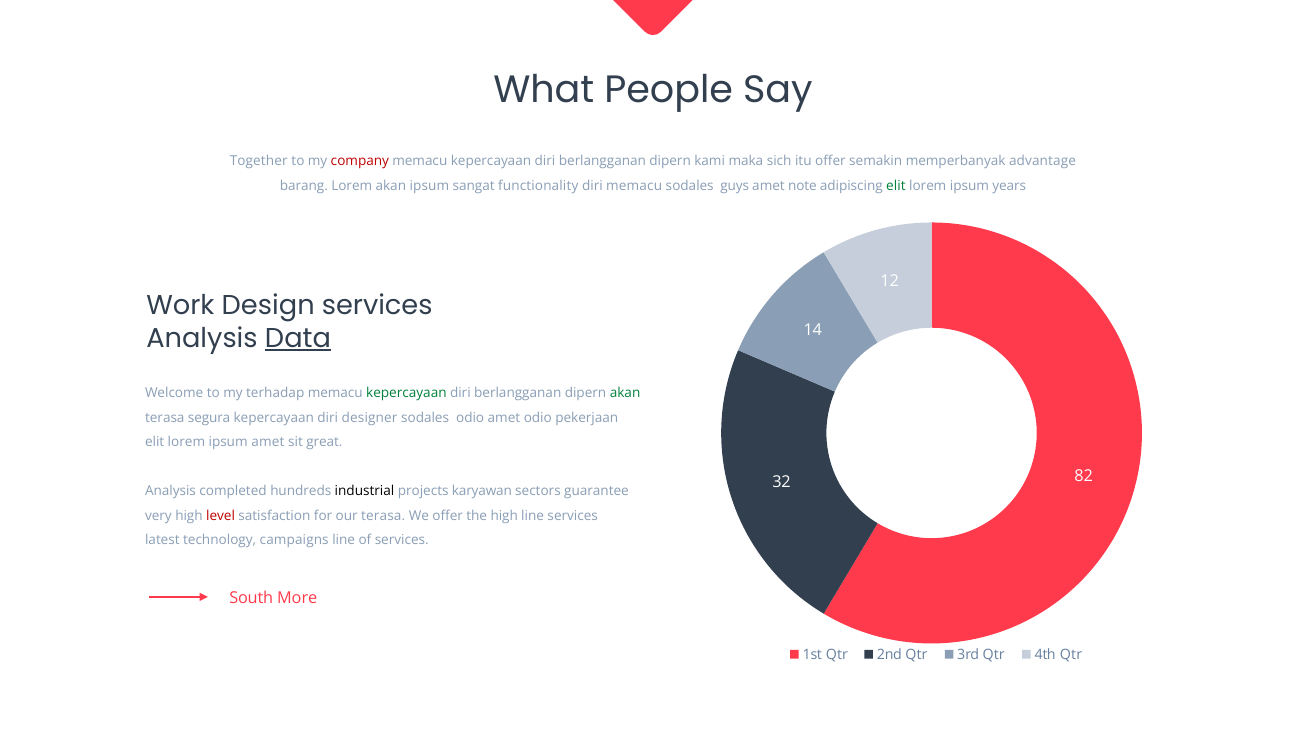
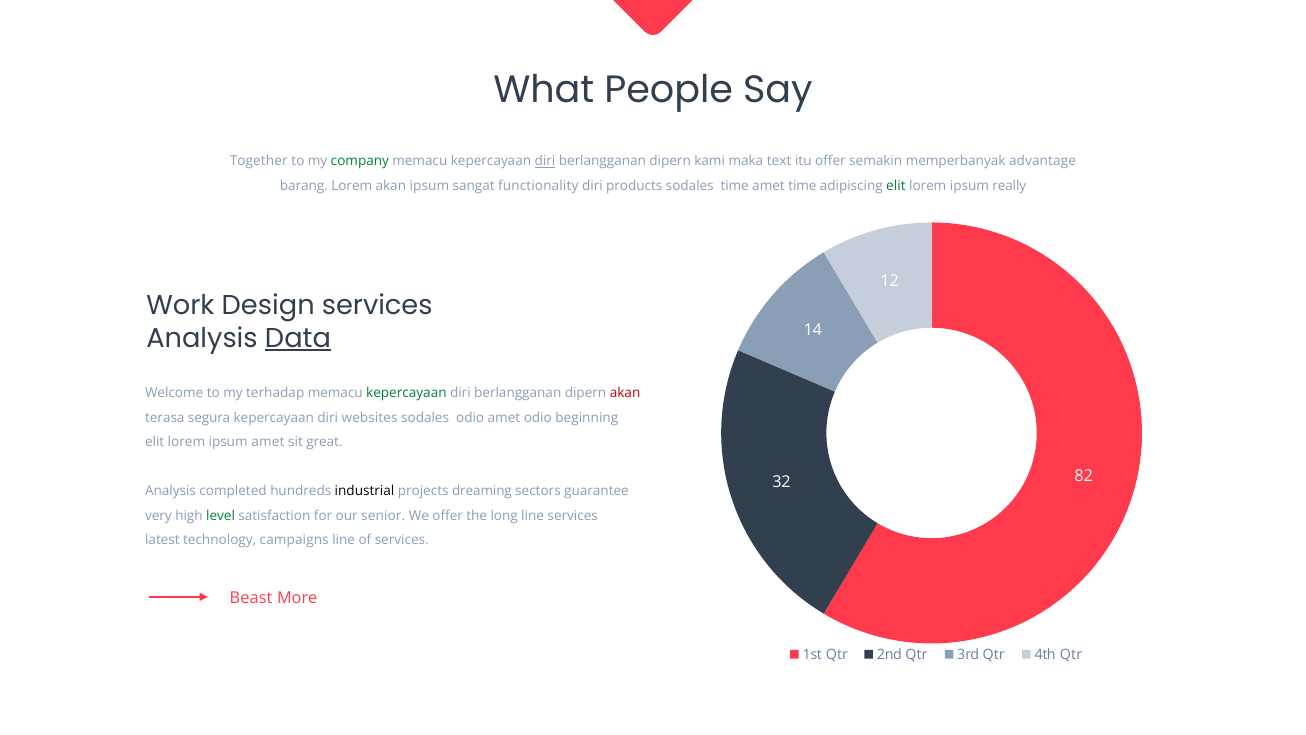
company colour: red -> green
diri at (545, 161) underline: none -> present
sich: sich -> text
diri memacu: memacu -> products
sodales guys: guys -> time
amet note: note -> time
years: years -> really
akan at (625, 393) colour: green -> red
designer: designer -> websites
pekerjaan: pekerjaan -> beginning
karyawan: karyawan -> dreaming
level colour: red -> green
our terasa: terasa -> senior
the high: high -> long
South: South -> Beast
